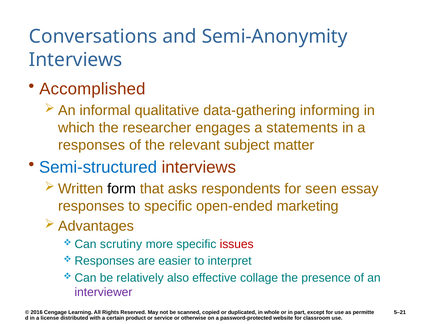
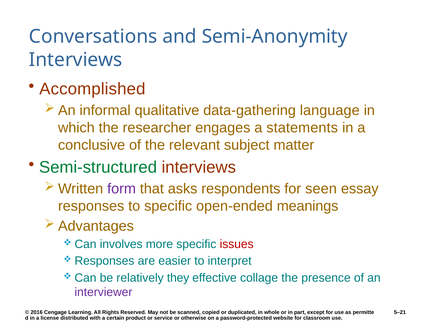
informing: informing -> language
responses at (92, 145): responses -> conclusive
Semi-structured colour: blue -> green
form colour: black -> purple
marketing: marketing -> meanings
scrutiny: scrutiny -> involves
also: also -> they
